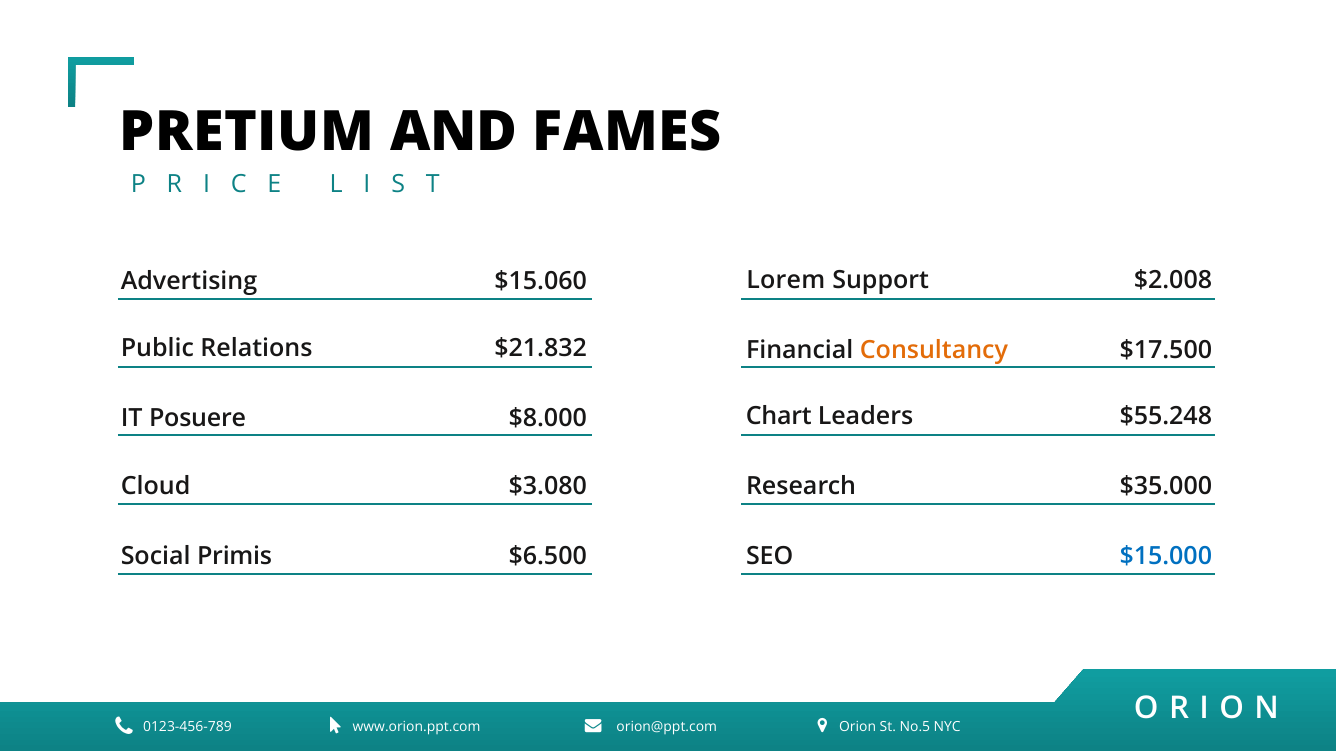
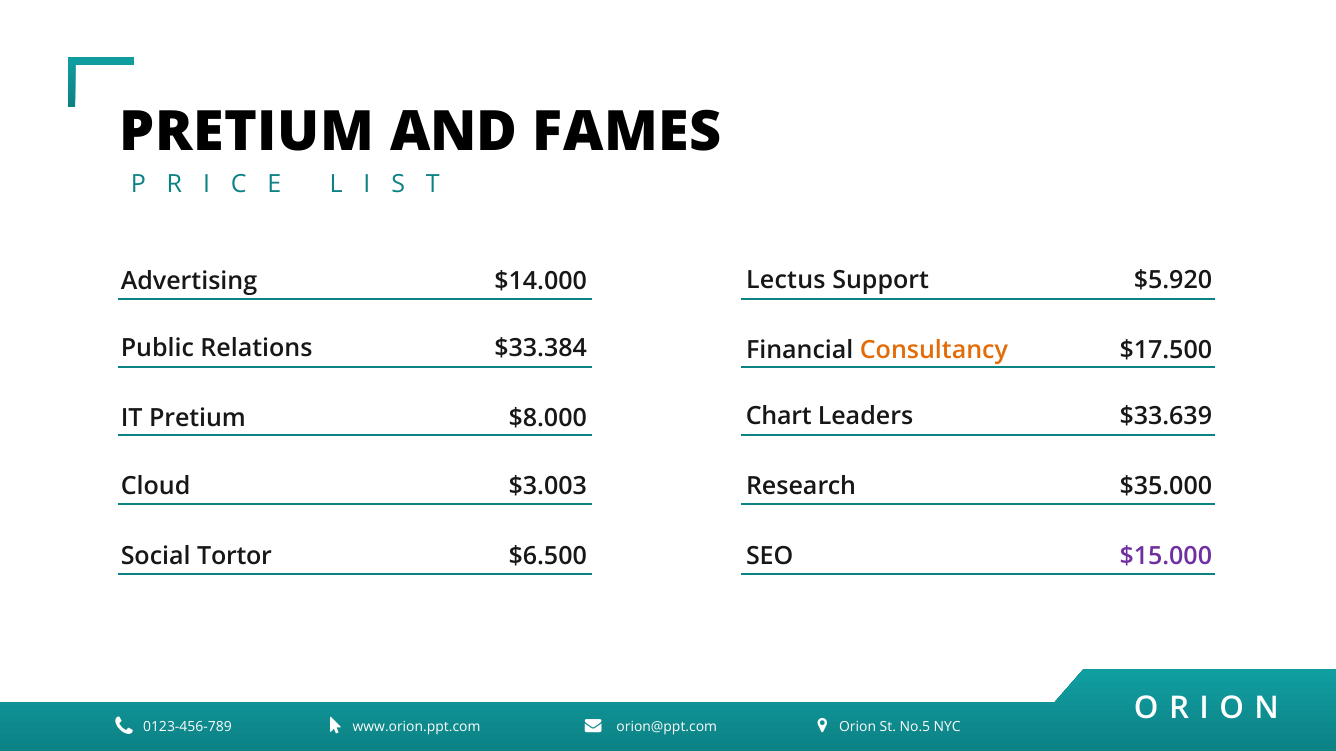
Lorem: Lorem -> Lectus
$2.008: $2.008 -> $5.920
$15.060: $15.060 -> $14.000
$21.832: $21.832 -> $33.384
$55.248: $55.248 -> $33.639
IT Posuere: Posuere -> Pretium
$3.080: $3.080 -> $3.003
Primis: Primis -> Tortor
$15.000 colour: blue -> purple
